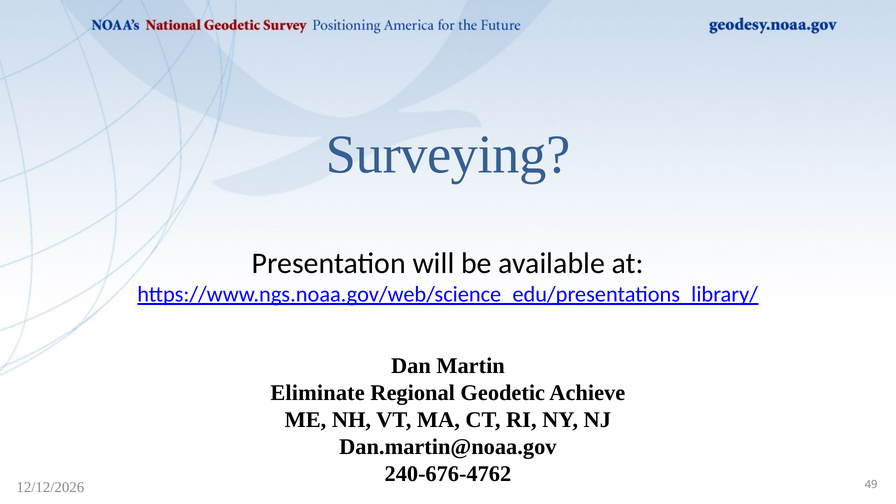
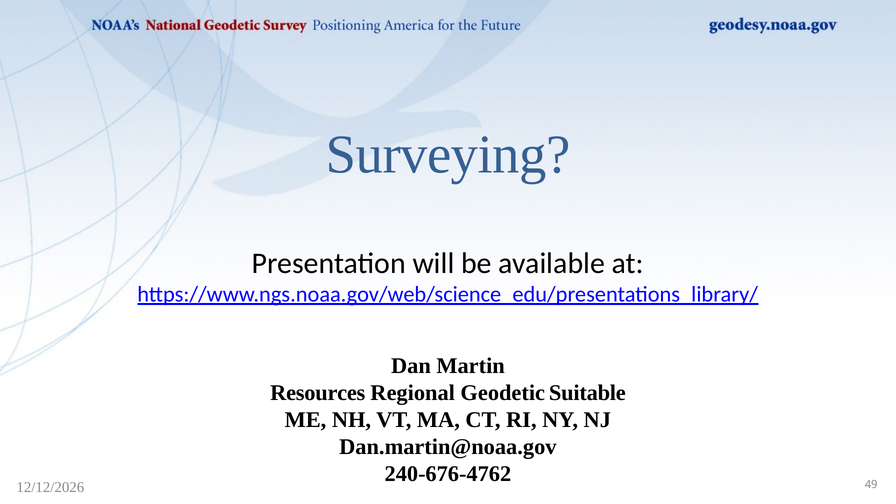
Eliminate: Eliminate -> Resources
Achieve: Achieve -> Suitable
